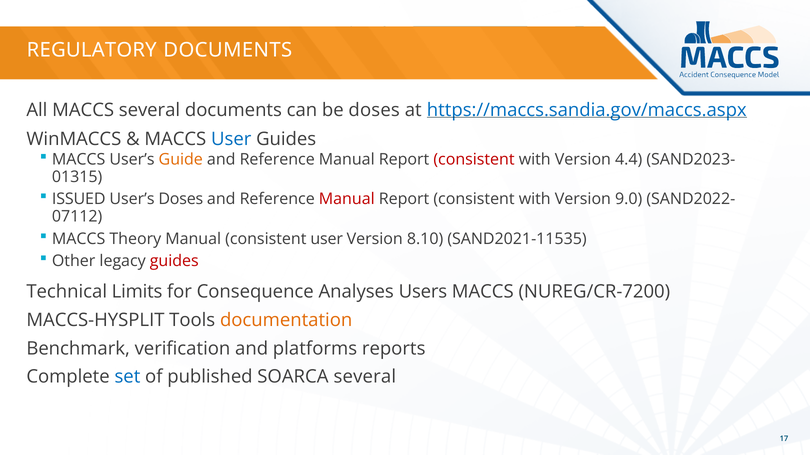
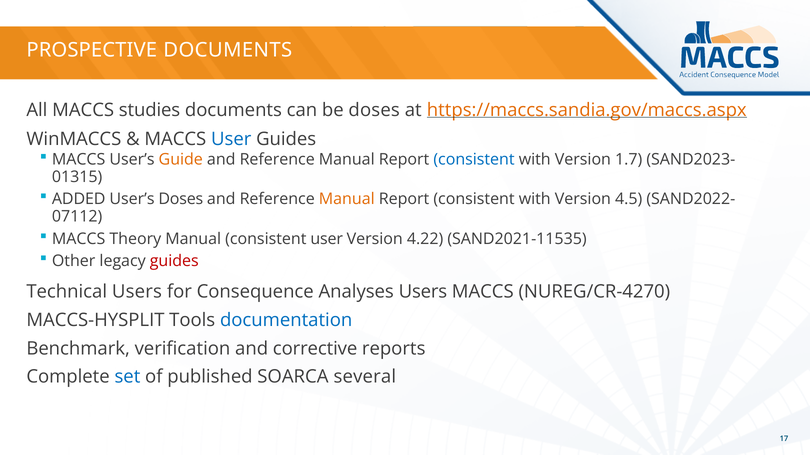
REGULATORY: REGULATORY -> PROSPECTIVE
MACCS several: several -> studies
https://maccs.sandia.gov/maccs.aspx colour: blue -> orange
consistent at (474, 160) colour: red -> blue
4.4: 4.4 -> 1.7
ISSUED: ISSUED -> ADDED
Manual at (347, 199) colour: red -> orange
9.0: 9.0 -> 4.5
8.10: 8.10 -> 4.22
Technical Limits: Limits -> Users
NUREG/CR-7200: NUREG/CR-7200 -> NUREG/CR-4270
documentation colour: orange -> blue
platforms: platforms -> corrective
